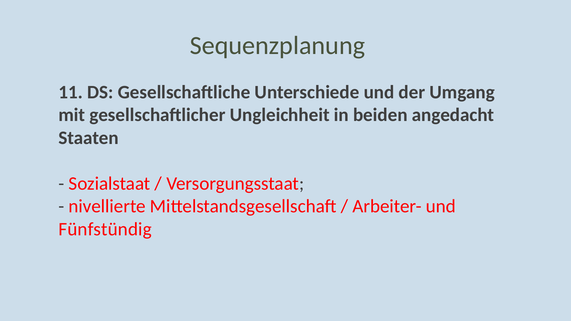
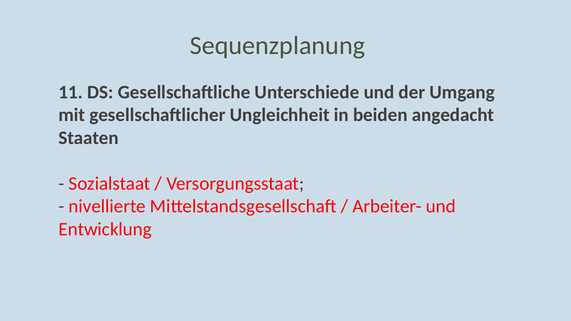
Fünfstündig: Fünfstündig -> Entwicklung
